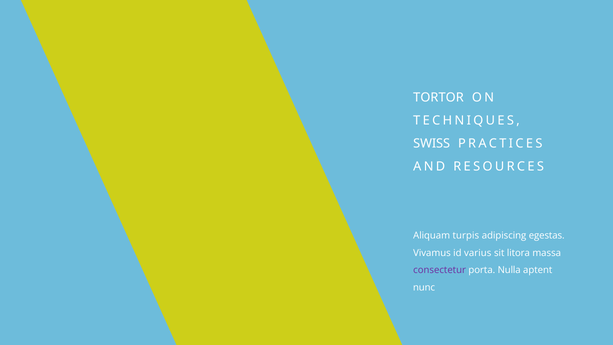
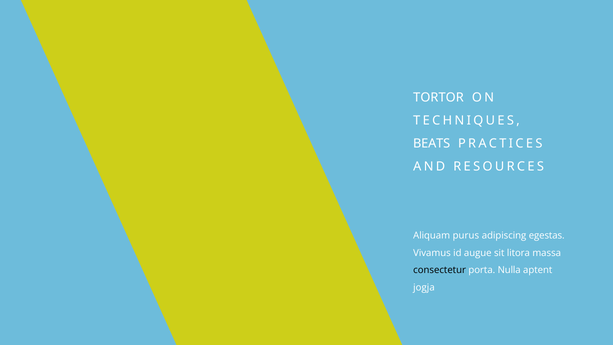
SWISS: SWISS -> BEATS
turpis: turpis -> purus
varius: varius -> augue
consectetur colour: purple -> black
nunc: nunc -> jogja
